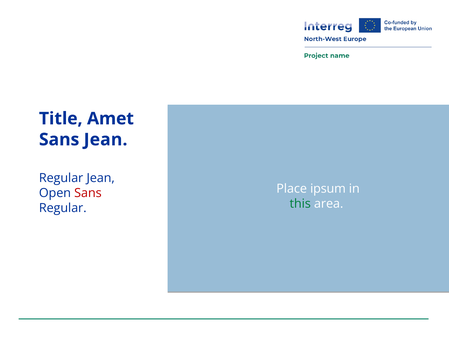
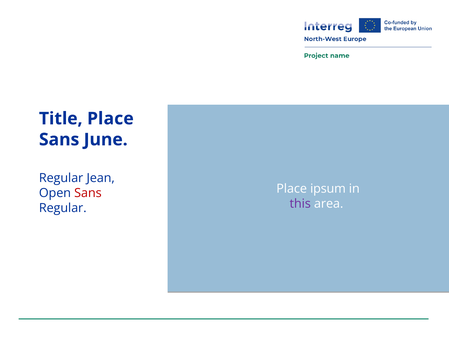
Title Amet: Amet -> Place
Sans Jean: Jean -> June
this colour: green -> purple
